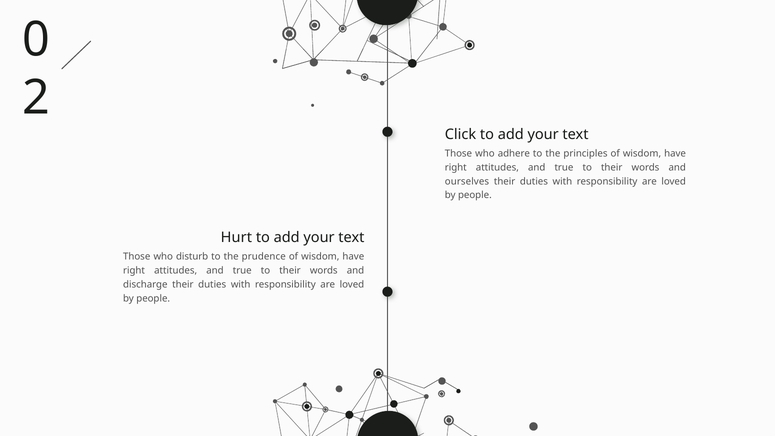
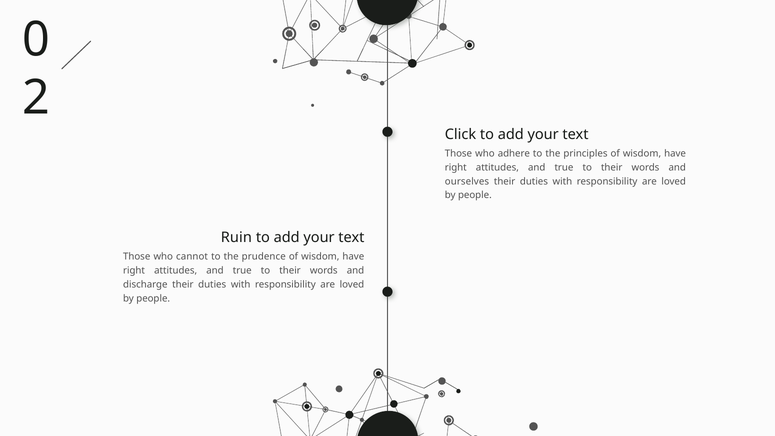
Hurt: Hurt -> Ruin
disturb: disturb -> cannot
